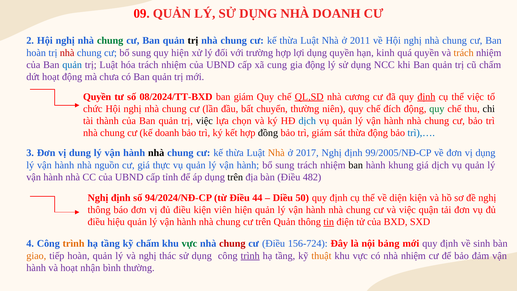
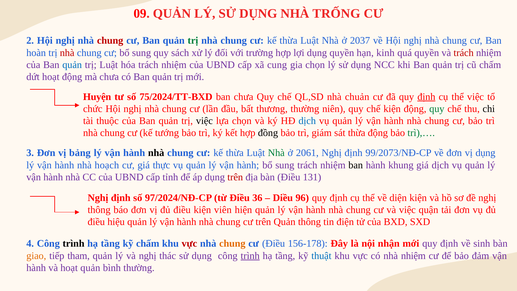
NHÀ DOANH: DOANH -> TRỐNG
chung at (110, 41) colour: green -> red
trị at (193, 41) colour: black -> green
2011: 2011 -> 2037
quy hiện: hiện -> sách
trách at (464, 53) colour: orange -> red
gia động: động -> chọn
Quyền at (97, 97): Quyền -> Huyện
08/2024/TT-BXD: 08/2024/TT-BXD -> 75/2024/TT-BXD
ban giám: giám -> chưa
QL,SD underline: present -> none
cương: cương -> chuản
chuyển: chuyển -> thương
chế đích: đích -> kiện
thành: thành -> thuộc
kế doanh: doanh -> tướng
trì),… colour: blue -> green
dung: dung -> bảng
Nhà at (276, 153) colour: orange -> green
2017: 2017 -> 2061
99/2005/NĐ-CP: 99/2005/NĐ-CP -> 99/2073/NĐ-CP
nguồn: nguồn -> hoạch
trên at (235, 177) colour: black -> red
482: 482 -> 131
94/2024/NĐ-CP: 94/2024/NĐ-CP -> 97/2024/NĐ-CP
44: 44 -> 36
50: 50 -> 96
tin underline: present -> none
trình at (74, 244) colour: orange -> black
vực at (189, 244) colour: green -> red
chung at (232, 244) colour: red -> orange
156-724: 156-724 -> 156-178
bảng: bảng -> nhận
tiếp hoàn: hoàn -> tham
thuật colour: orange -> blue
hoạt nhận: nhận -> quản
